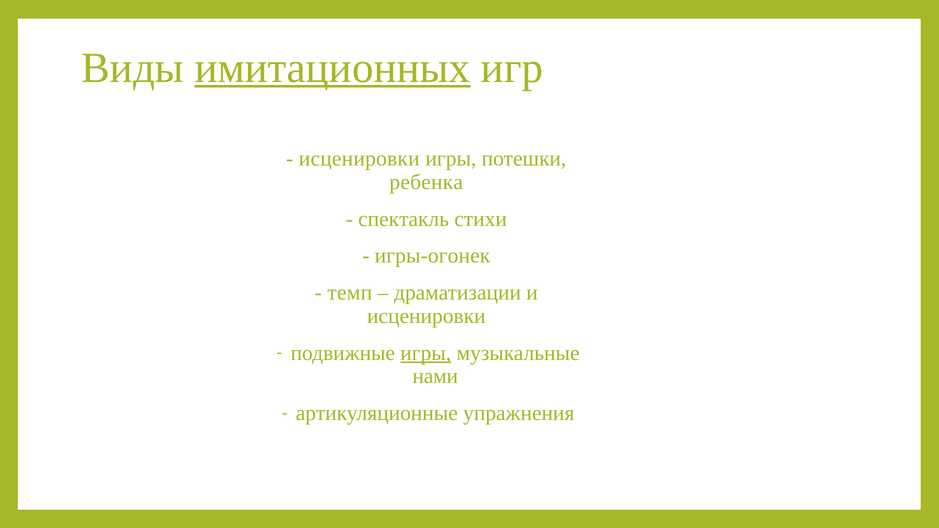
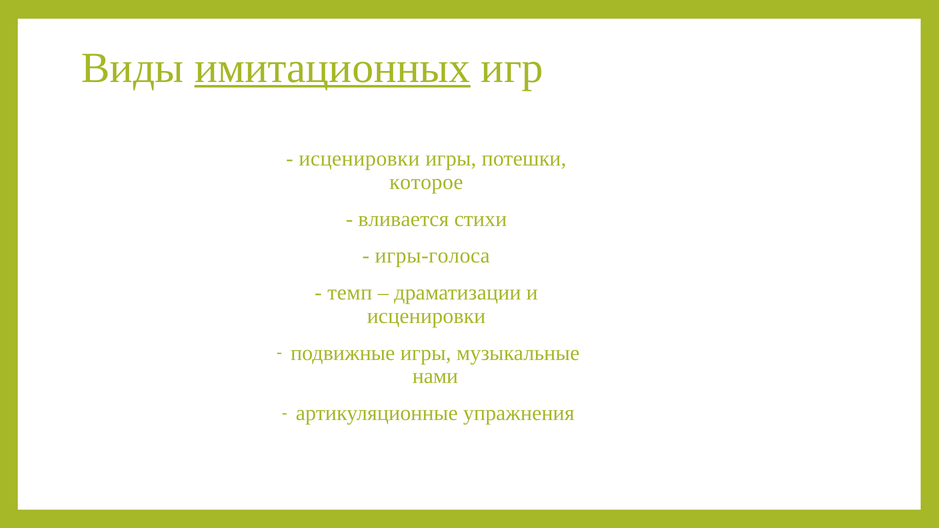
ребенка: ребенка -> которое
спектакль: спектакль -> вливается
игры-огонек: игры-огонек -> игры-голоса
игры at (426, 353) underline: present -> none
